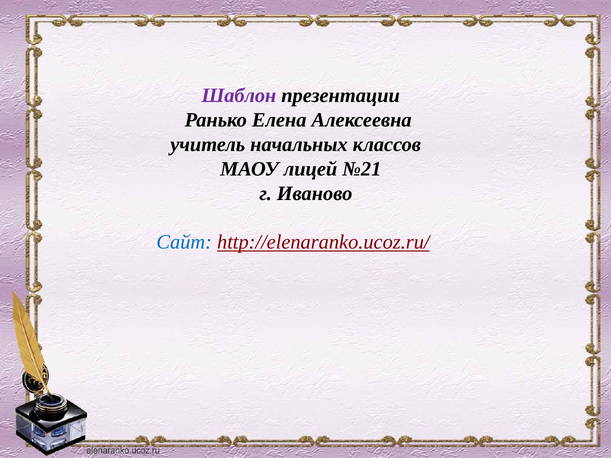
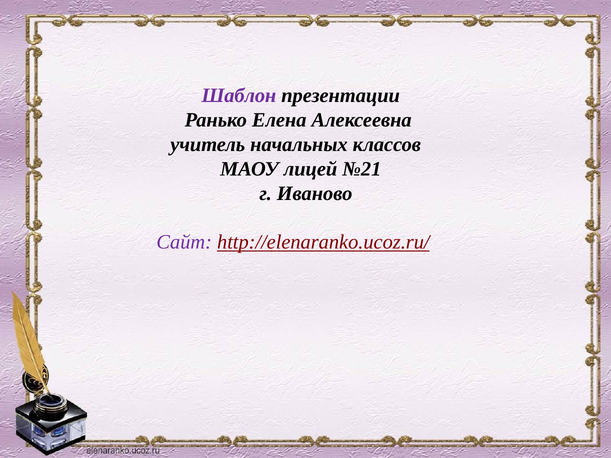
Сайт colour: blue -> purple
